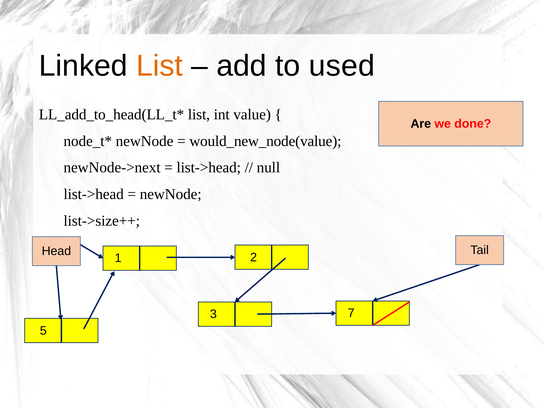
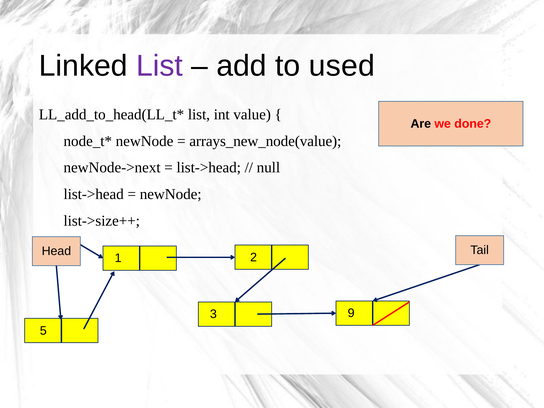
List at (160, 66) colour: orange -> purple
would_new_node(value: would_new_node(value -> arrays_new_node(value
7: 7 -> 9
